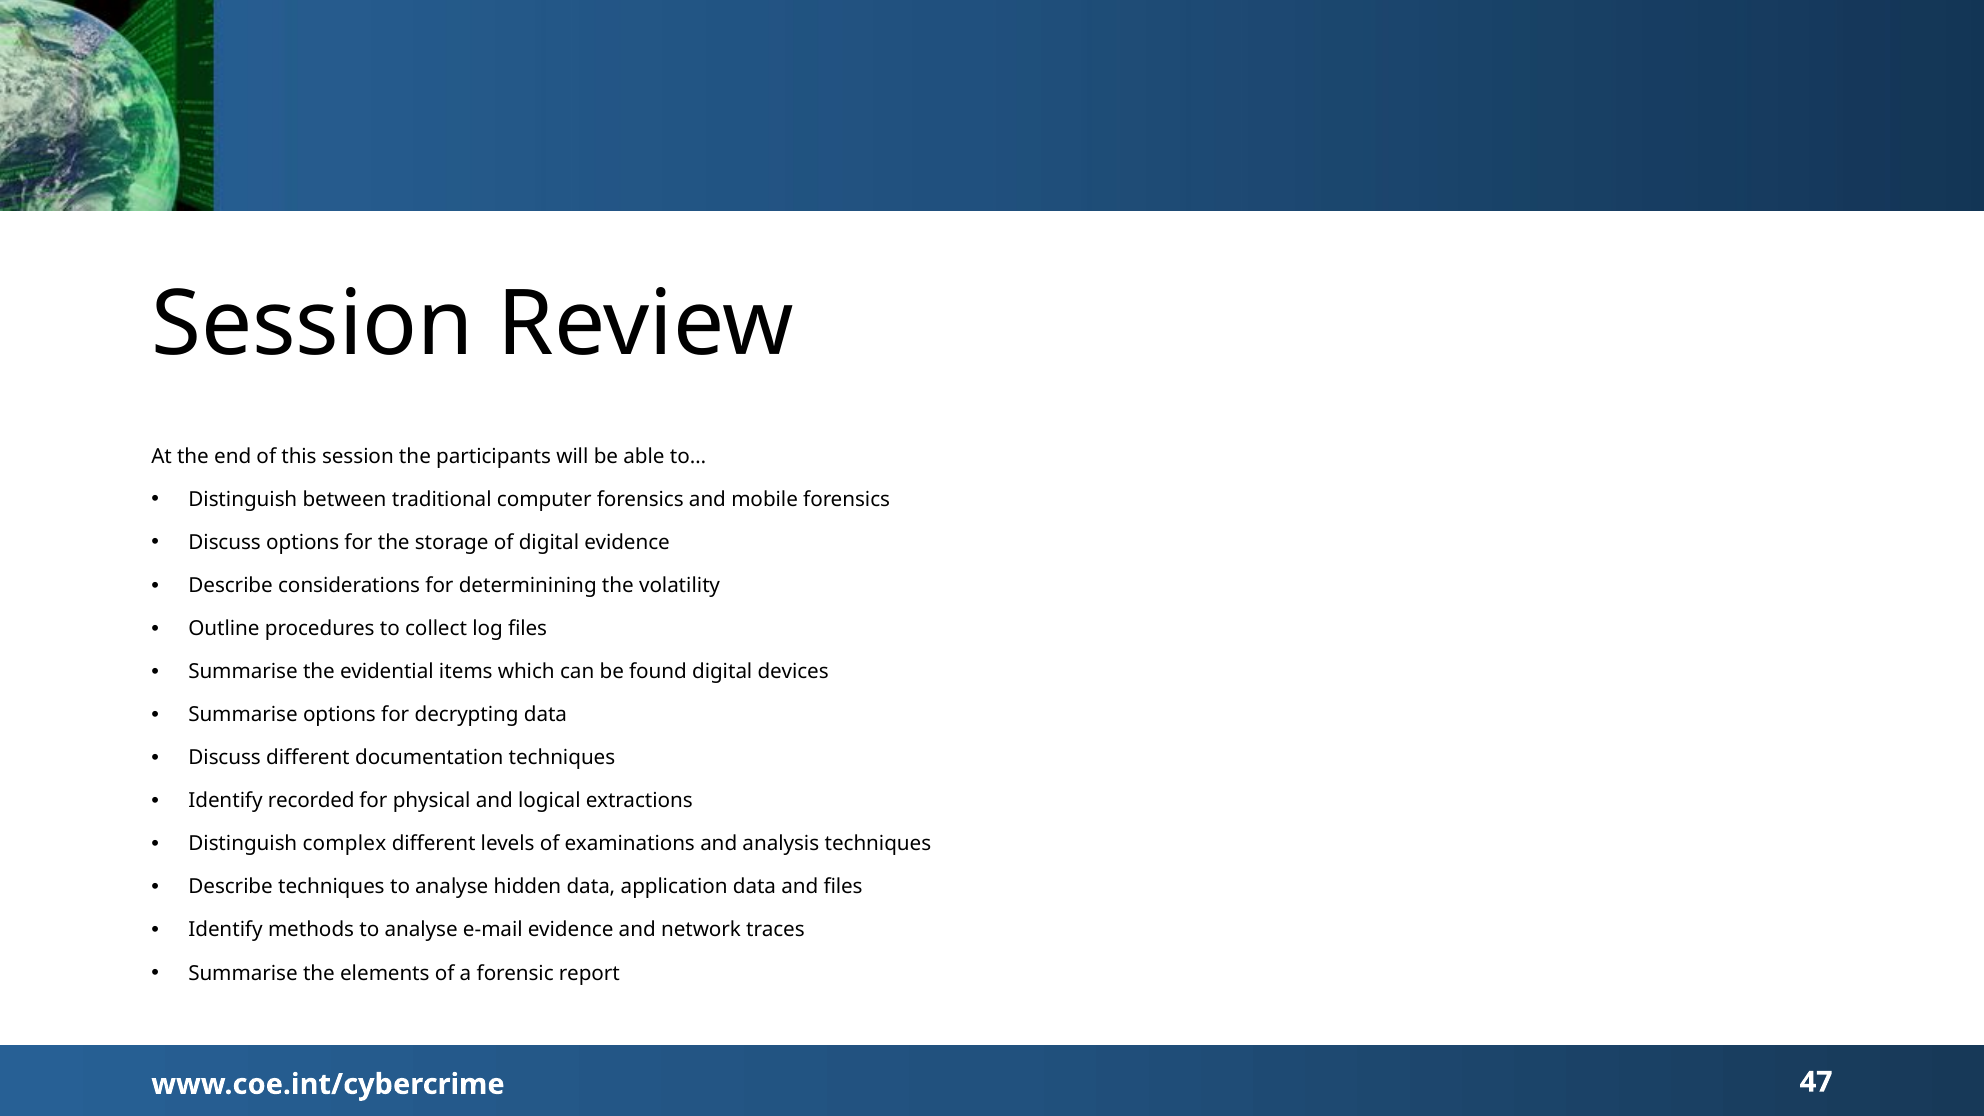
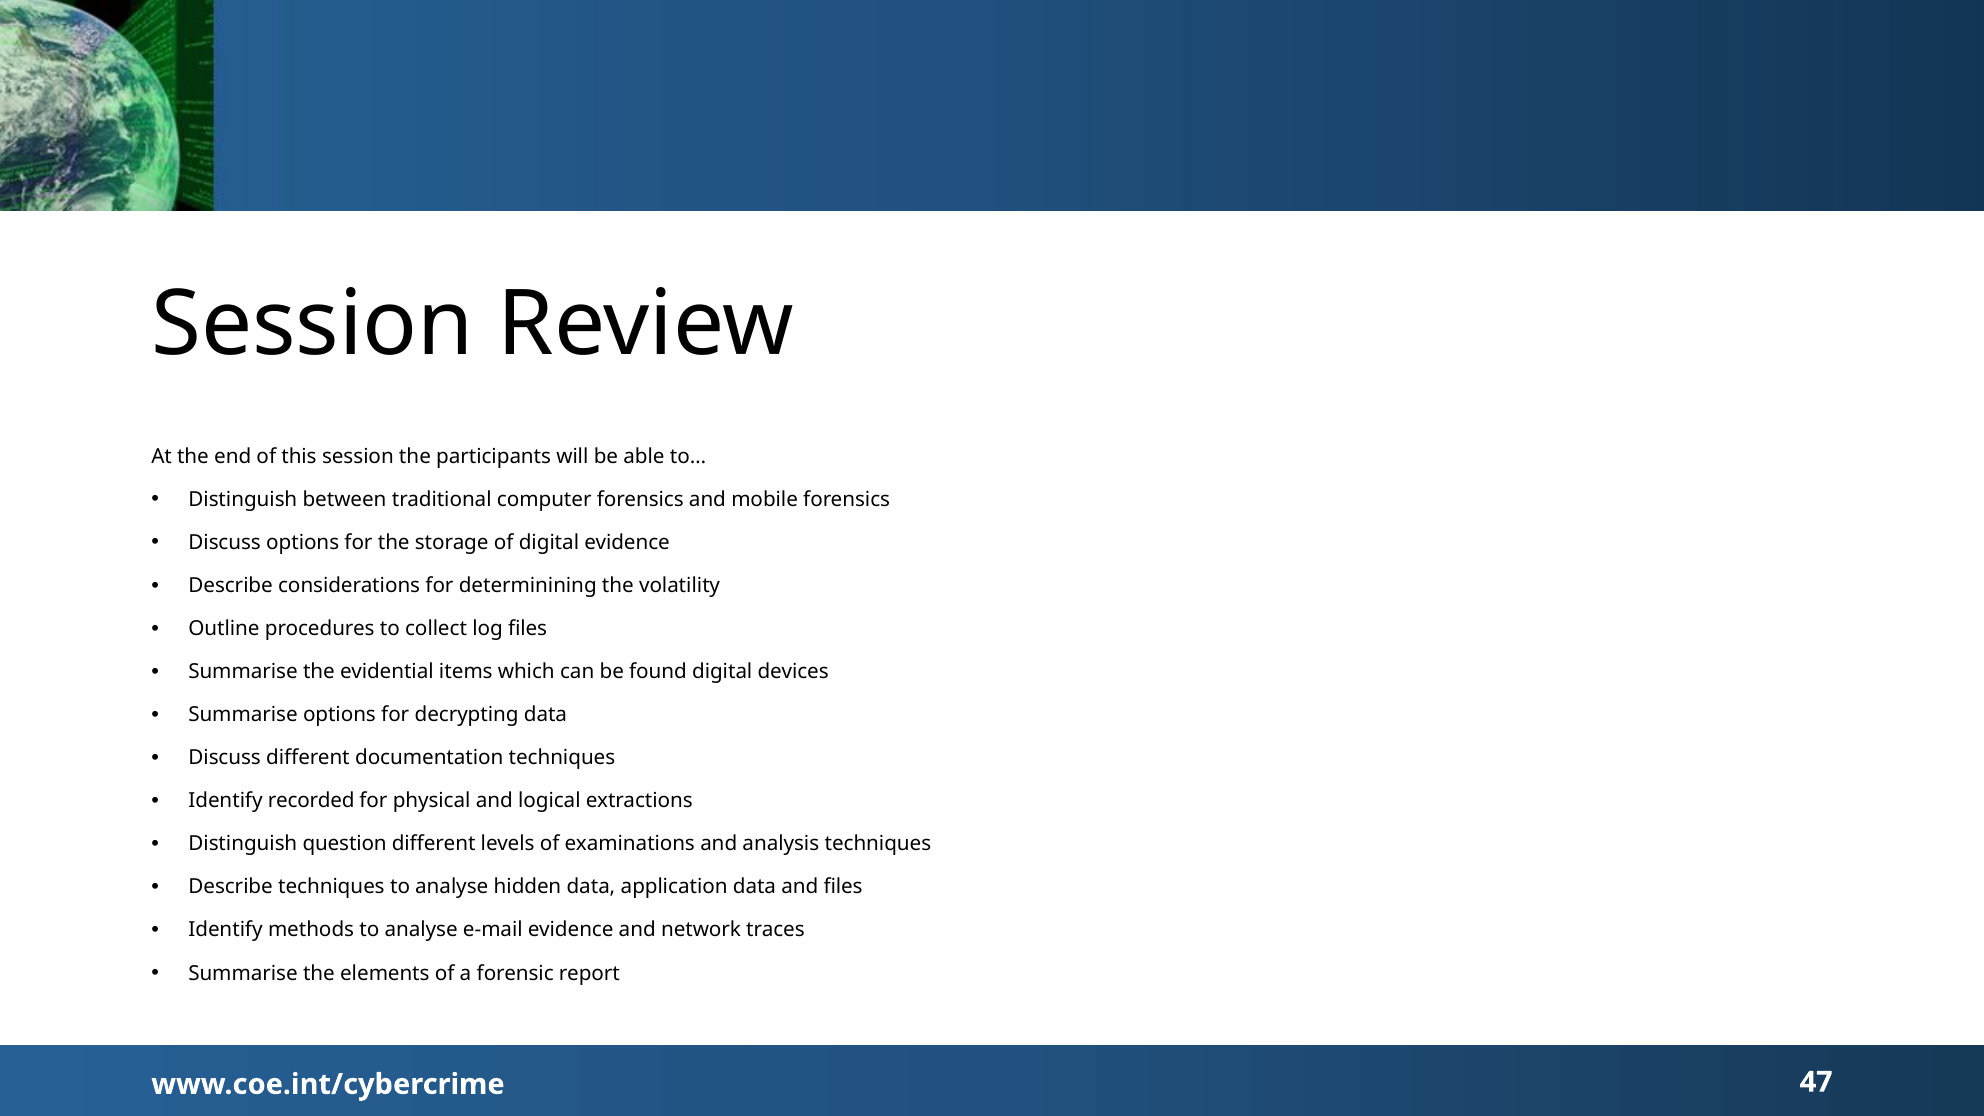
complex: complex -> question
